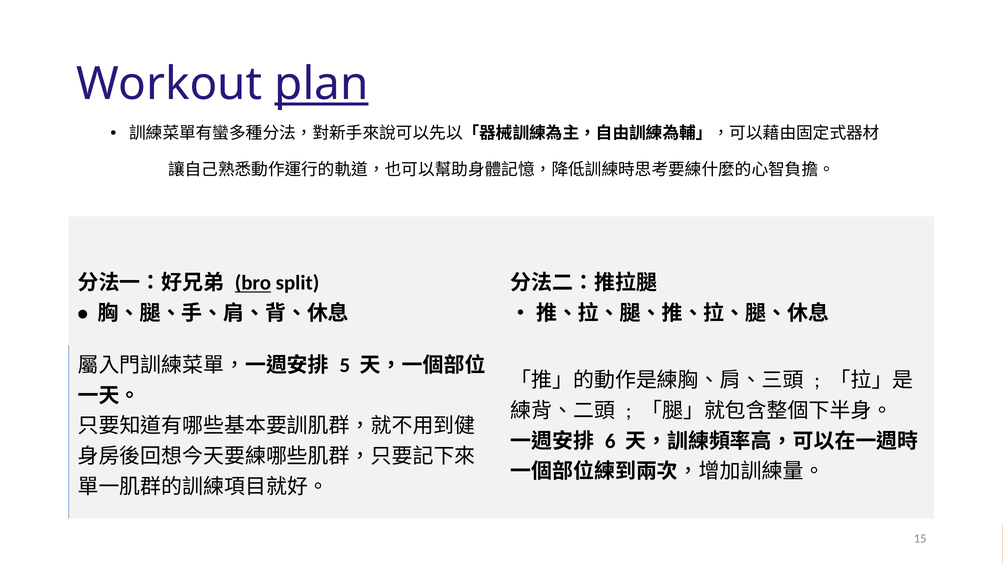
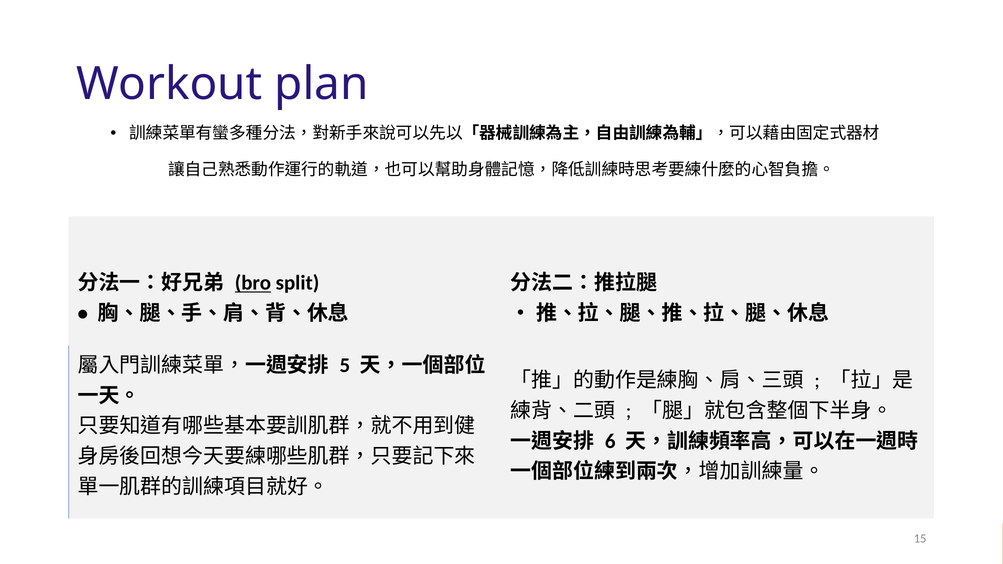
plan underline: present -> none
